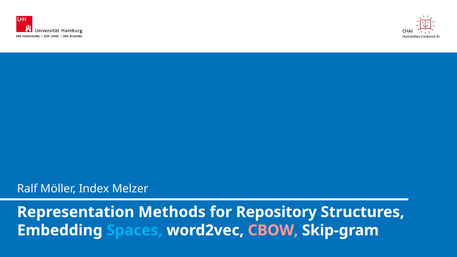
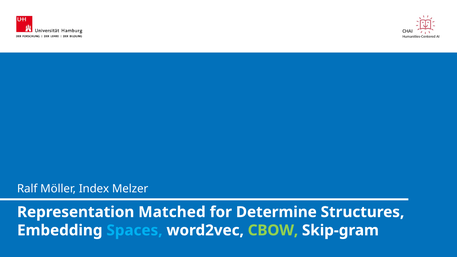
Methods: Methods -> Matched
Repository: Repository -> Determine
CBOW colour: pink -> light green
